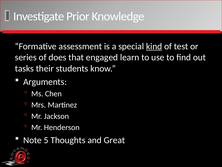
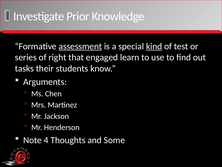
assessment underline: none -> present
does: does -> right
5: 5 -> 4
Great: Great -> Some
